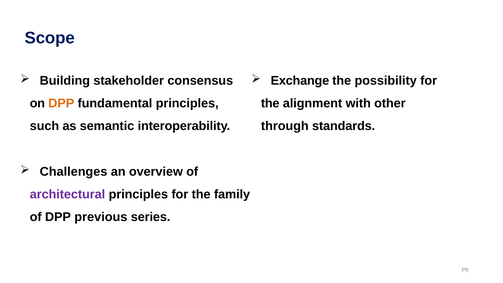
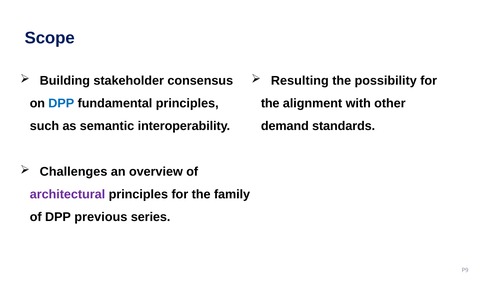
Exchange: Exchange -> Resulting
DPP at (61, 103) colour: orange -> blue
through: through -> demand
